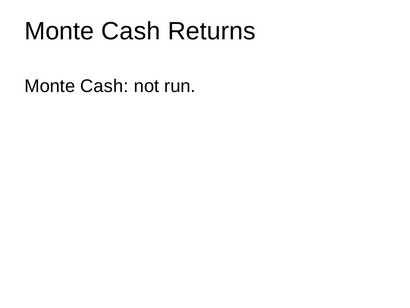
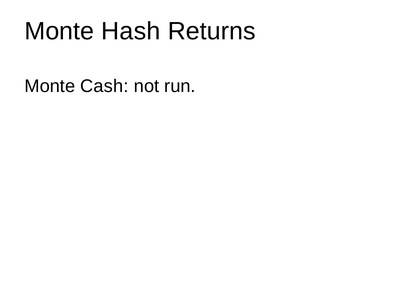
Cash at (131, 31): Cash -> Hash
